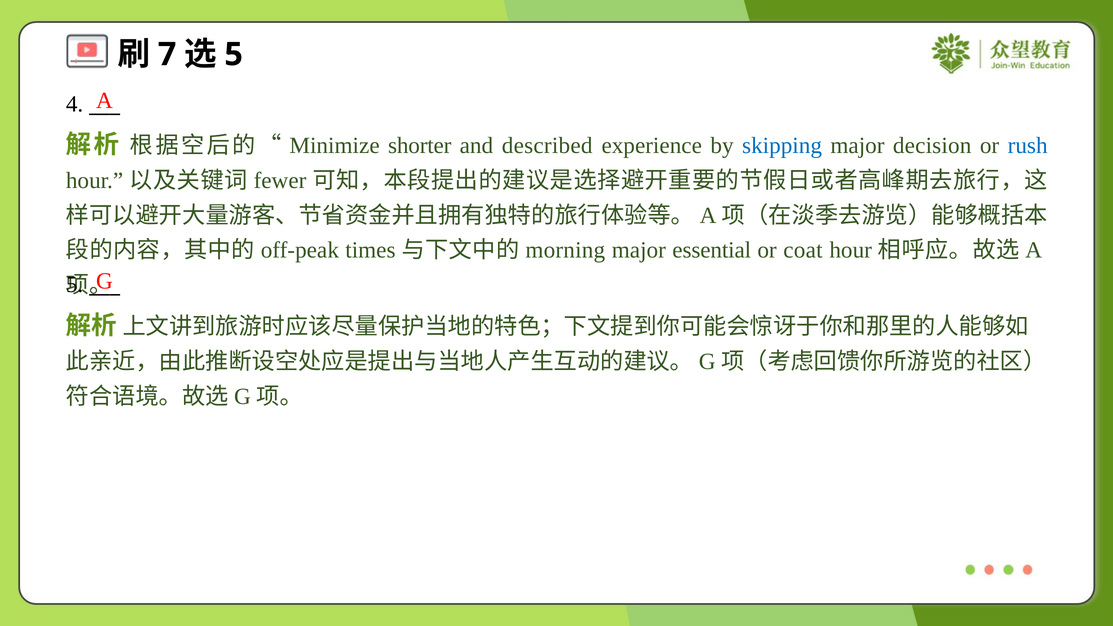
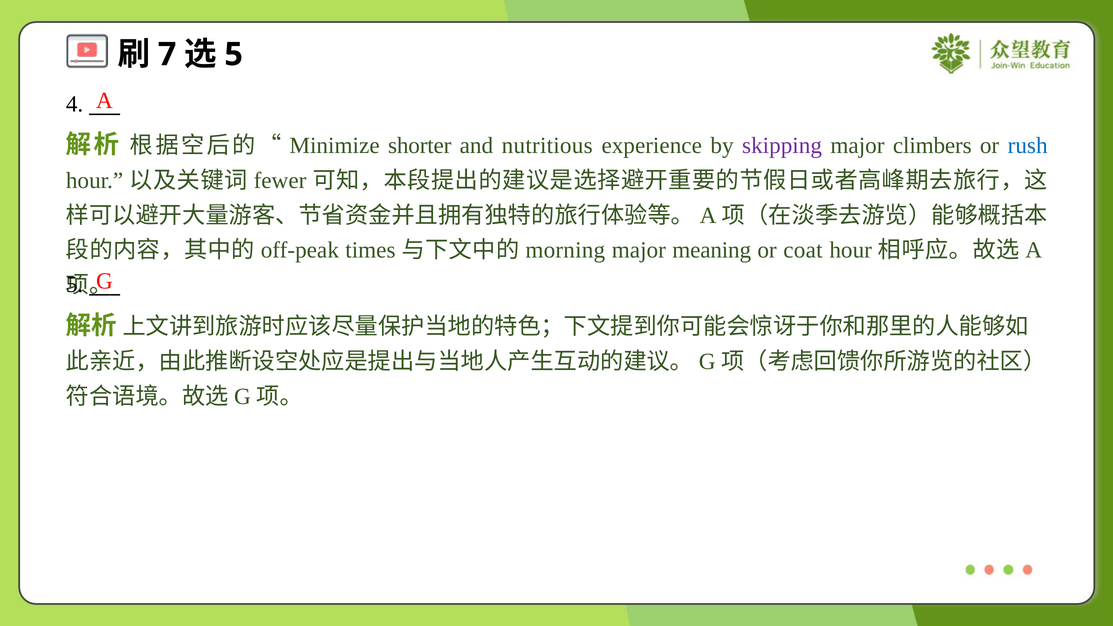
described: described -> nutritious
skipping colour: blue -> purple
decision: decision -> climbers
essential: essential -> meaning
